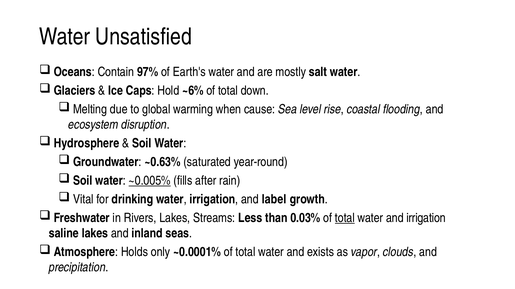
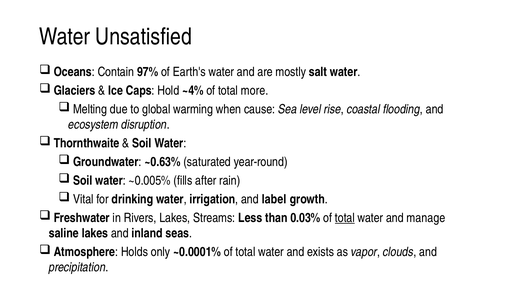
~6%: ~6% -> ~4%
down: down -> more
Hydrosphere: Hydrosphere -> Thornthwaite
~0.005% underline: present -> none
and irrigation: irrigation -> manage
